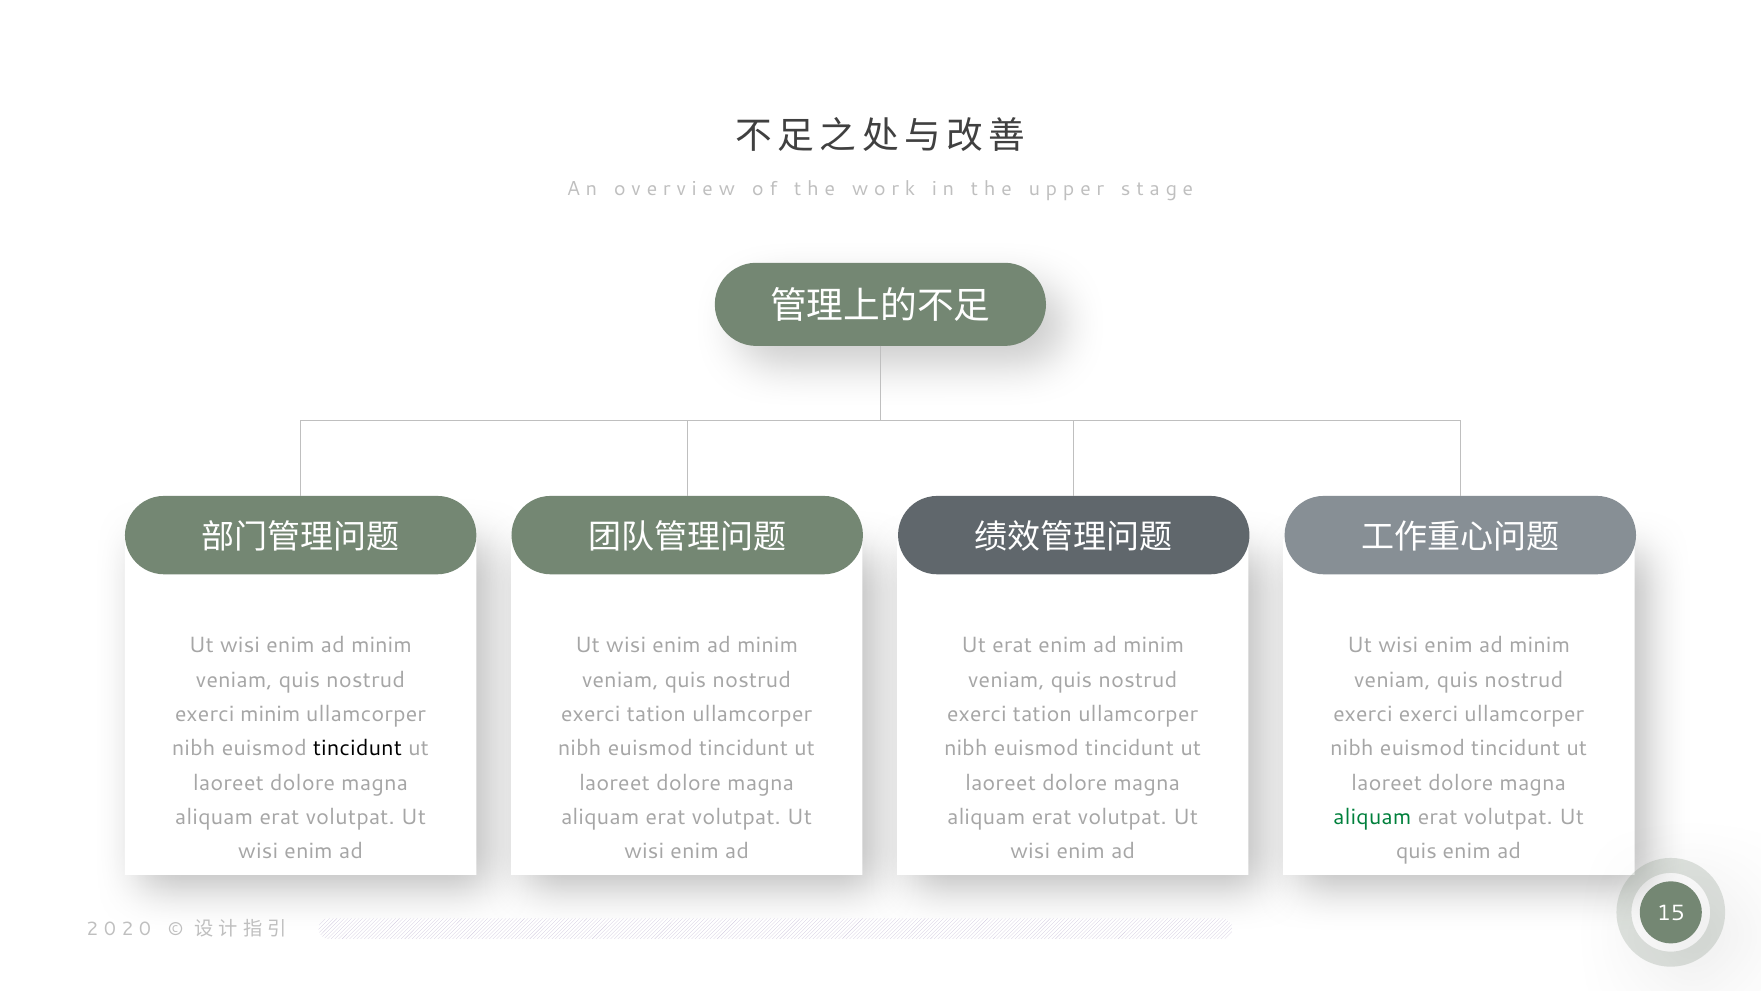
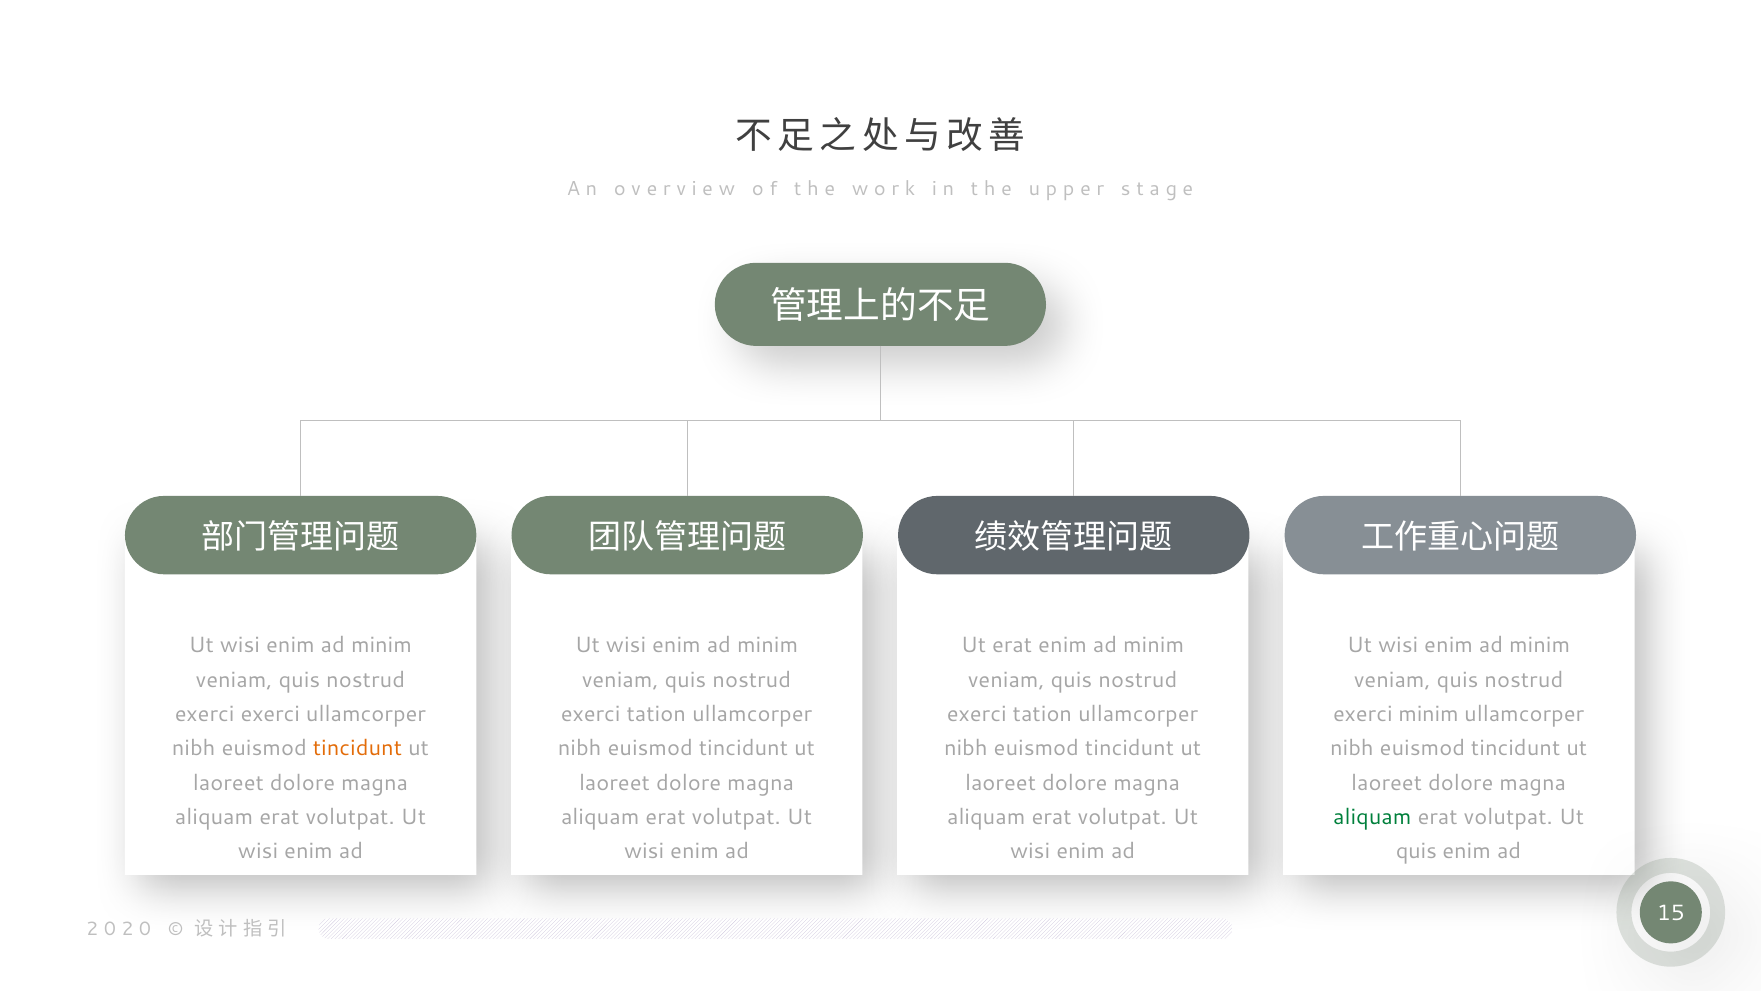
exerci minim: minim -> exerci
exerci exerci: exerci -> minim
tincidunt at (357, 748) colour: black -> orange
